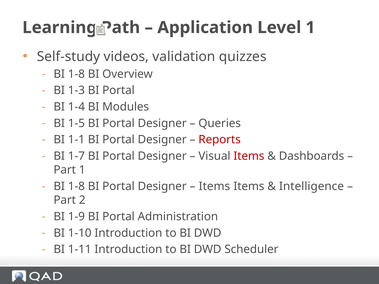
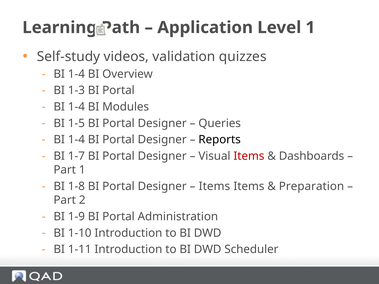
1-8 at (76, 74): 1-8 -> 1-4
1-1 at (76, 140): 1-1 -> 1-4
Reports colour: red -> black
Intelligence: Intelligence -> Preparation
